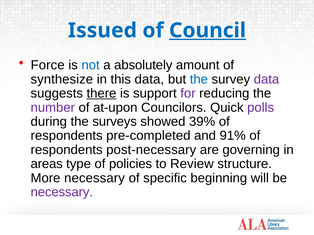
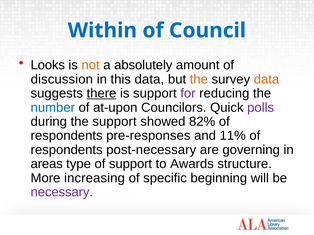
Issued: Issued -> Within
Council underline: present -> none
Force: Force -> Looks
not colour: blue -> orange
synthesize: synthesize -> discussion
the at (199, 79) colour: blue -> orange
data at (266, 79) colour: purple -> orange
number colour: purple -> blue
the surveys: surveys -> support
39%: 39% -> 82%
pre-completed: pre-completed -> pre-responses
91%: 91% -> 11%
of policies: policies -> support
Review: Review -> Awards
More necessary: necessary -> increasing
